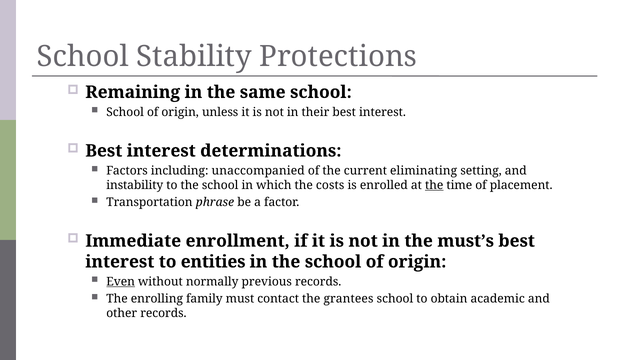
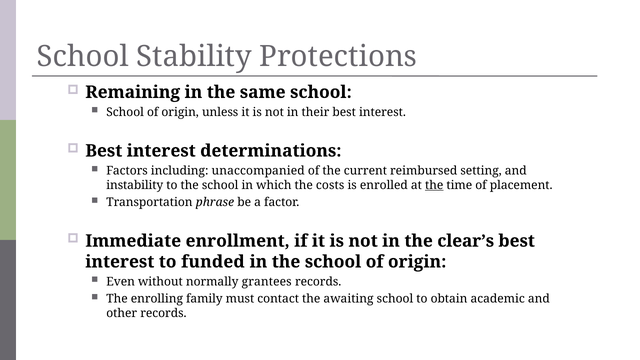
eliminating: eliminating -> reimbursed
must’s: must’s -> clear’s
entities: entities -> funded
Even underline: present -> none
previous: previous -> grantees
grantees: grantees -> awaiting
